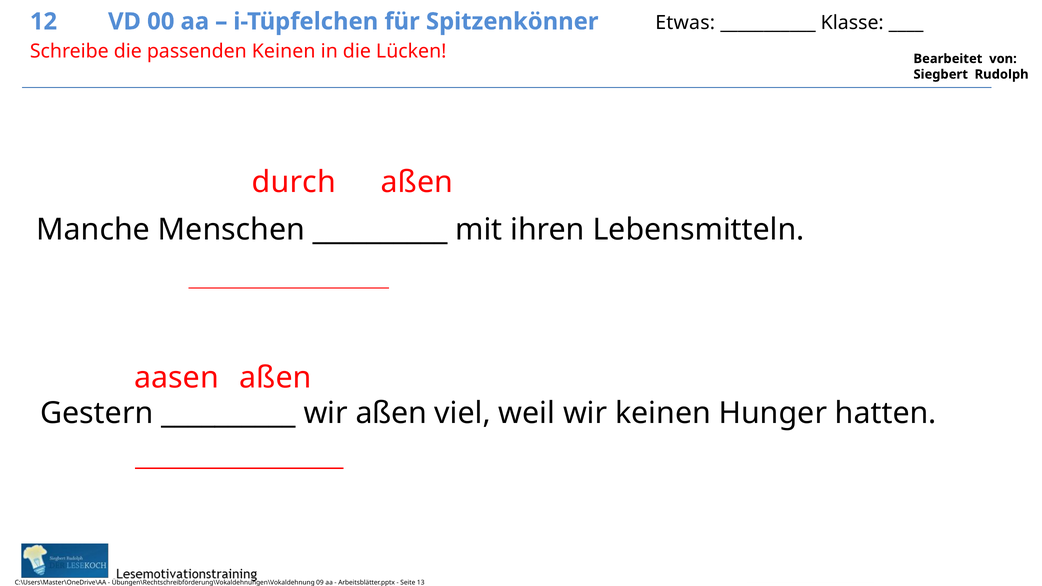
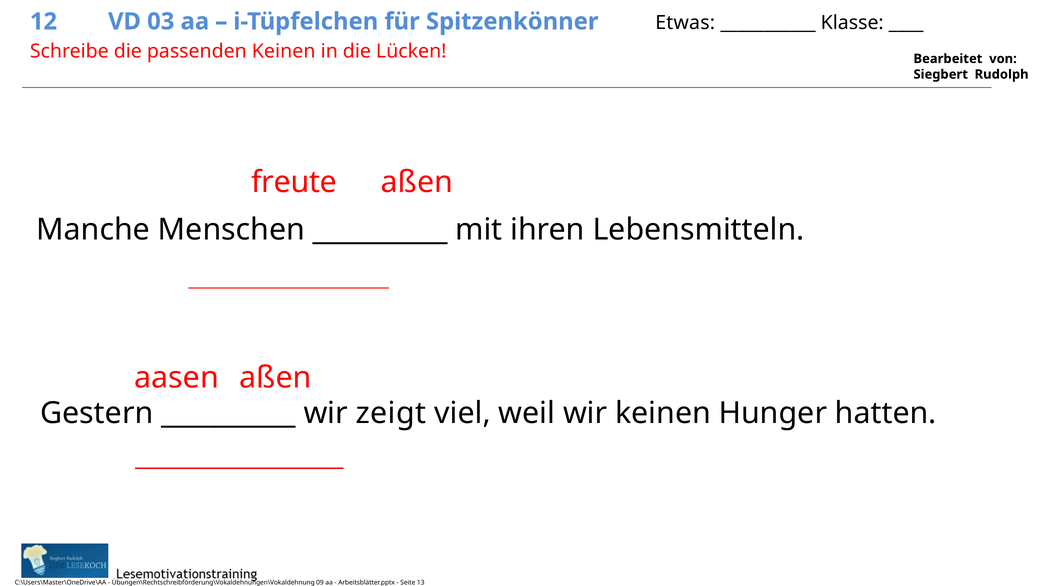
00: 00 -> 03
durch: durch -> freute
wir aßen: aßen -> zeigt
